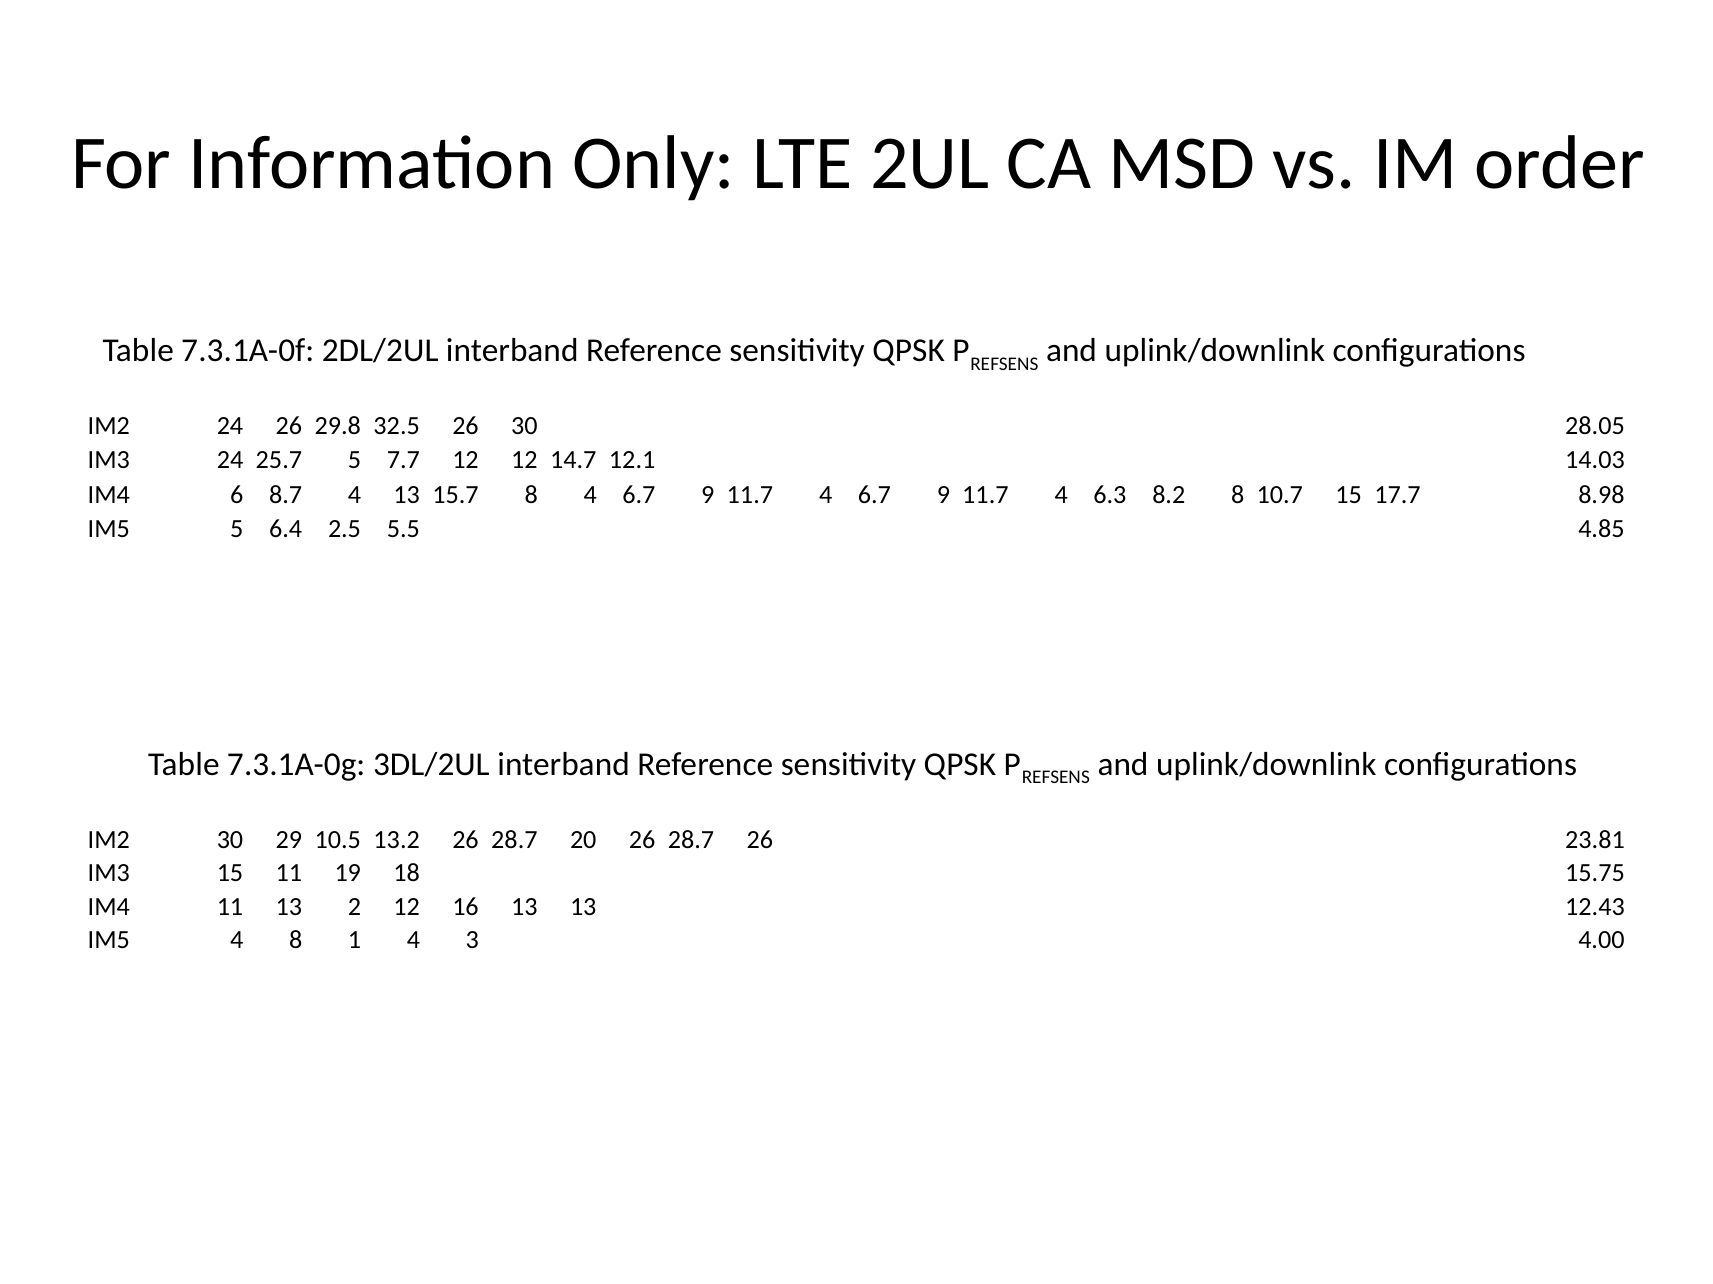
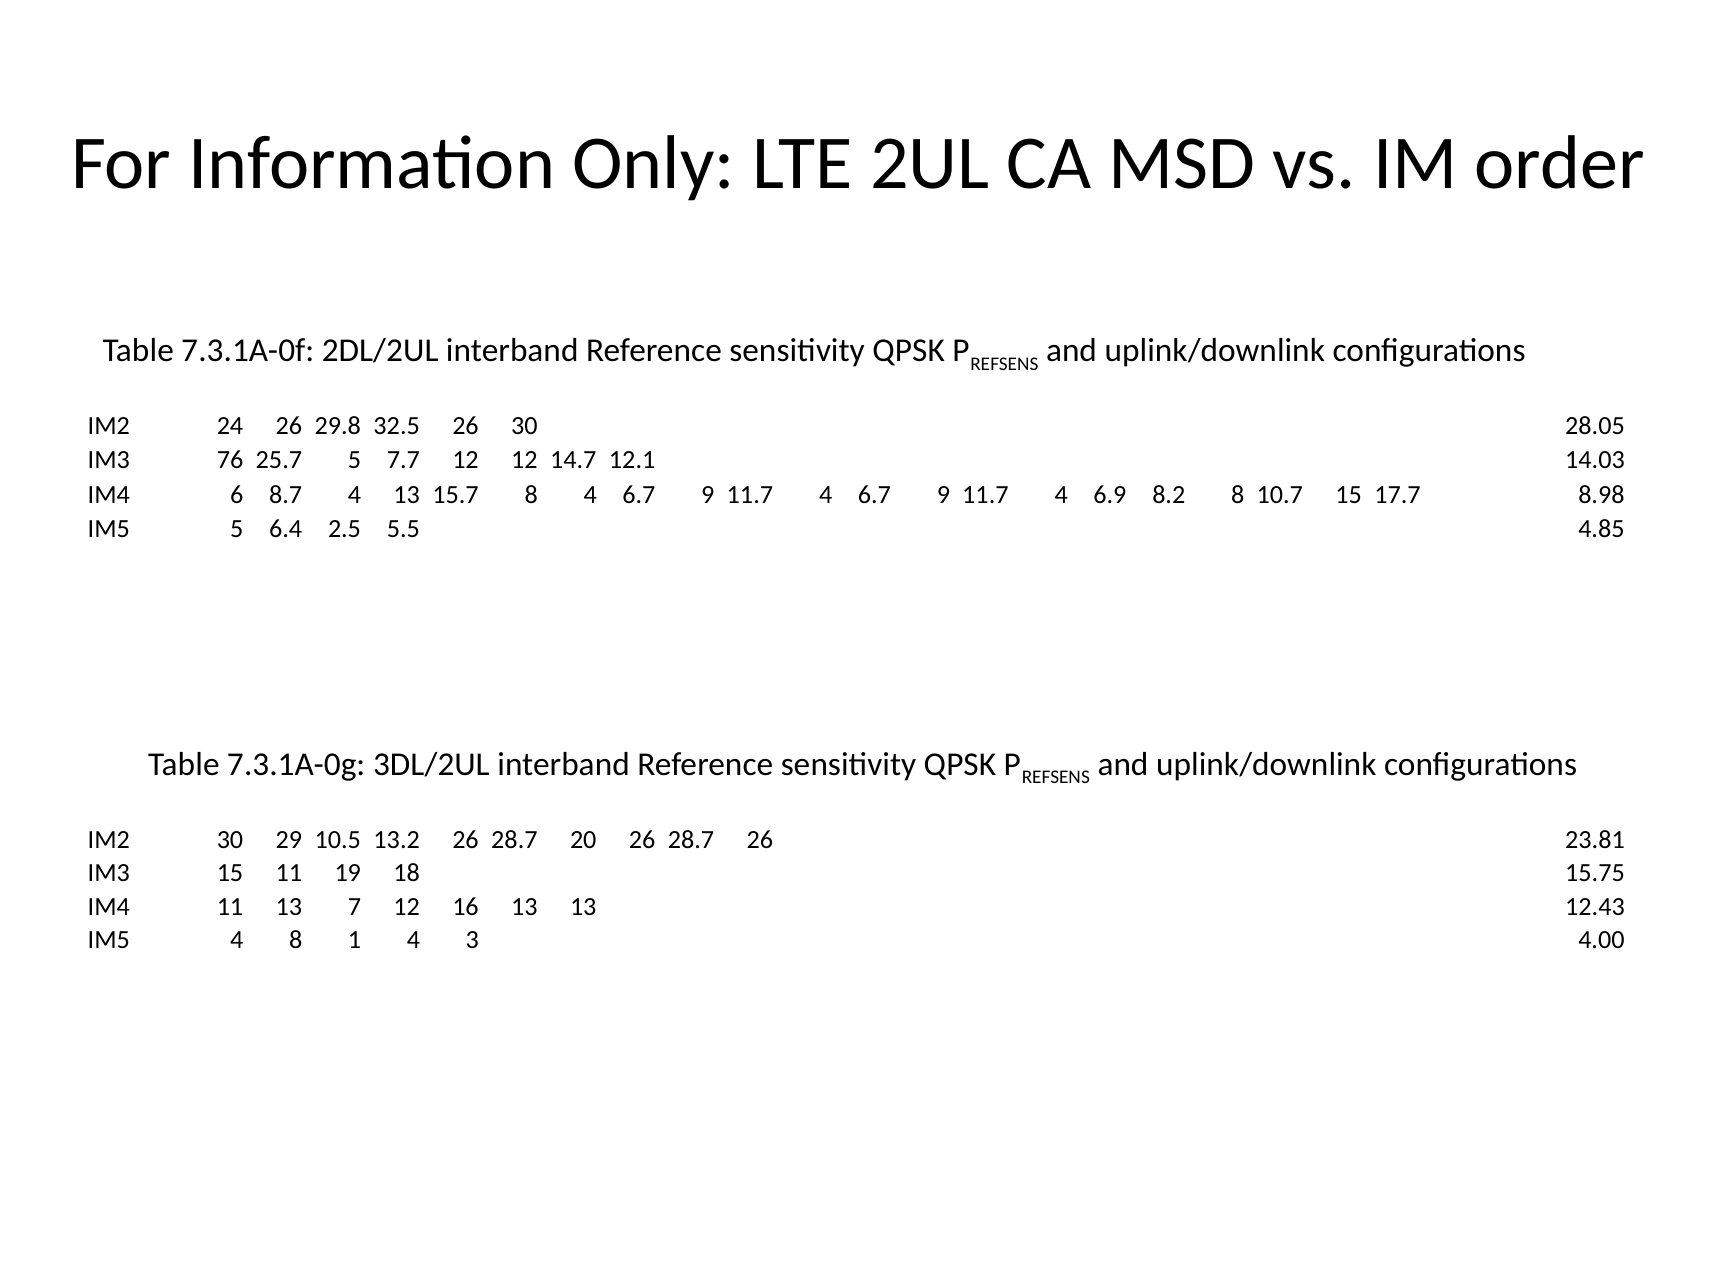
IM3 24: 24 -> 76
6.3: 6.3 -> 6.9
2: 2 -> 7
